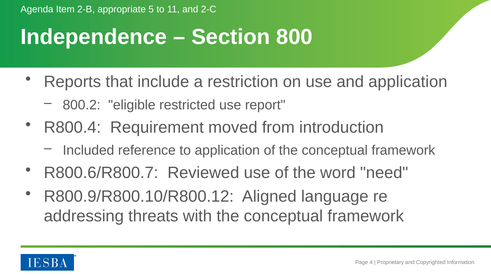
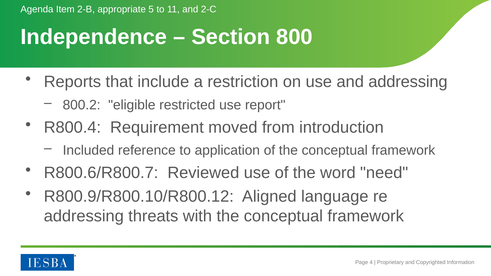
and application: application -> addressing
